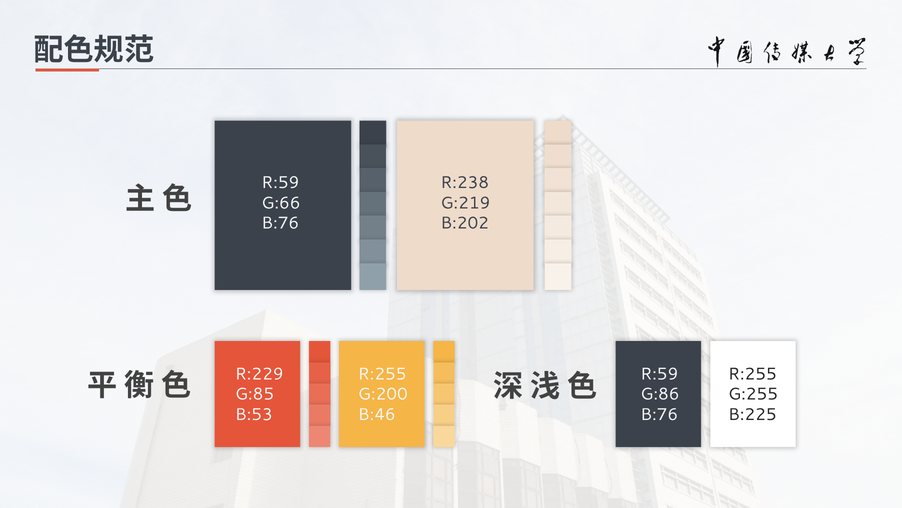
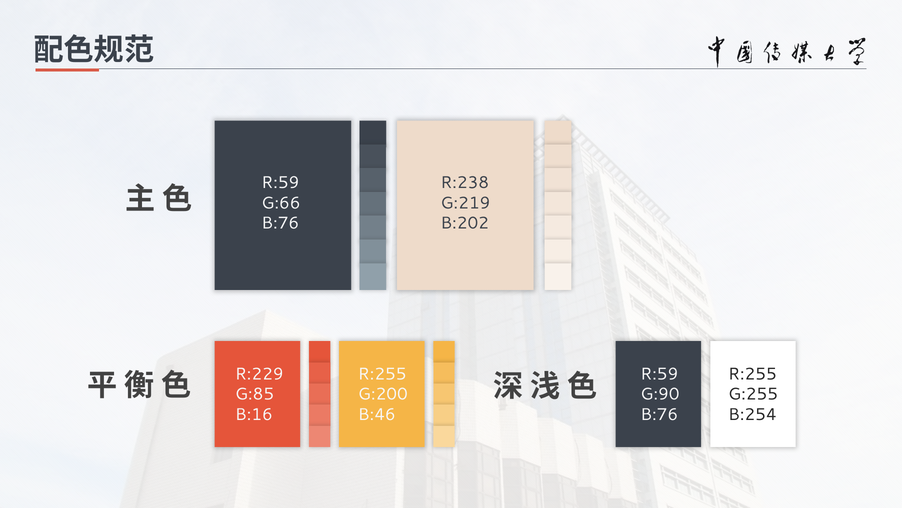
G:86: G:86 -> G:90
B:53: B:53 -> B:16
B:225: B:225 -> B:254
